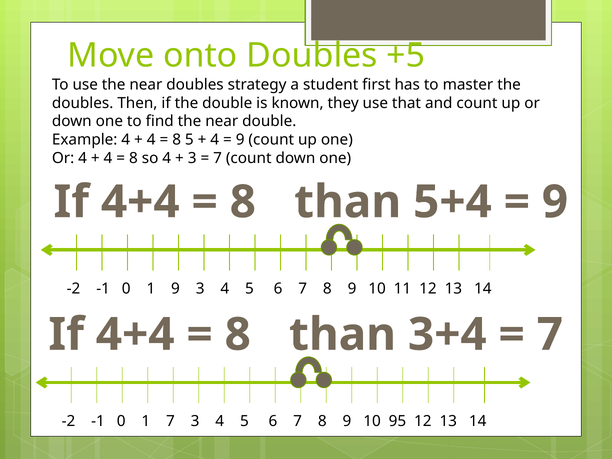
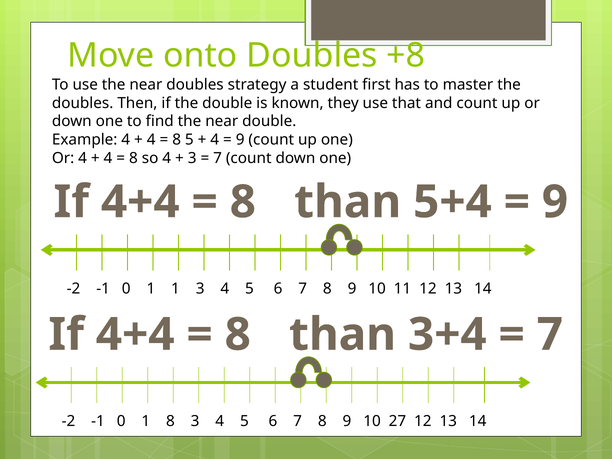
+5: +5 -> +8
1 9: 9 -> 1
1 7: 7 -> 8
95: 95 -> 27
